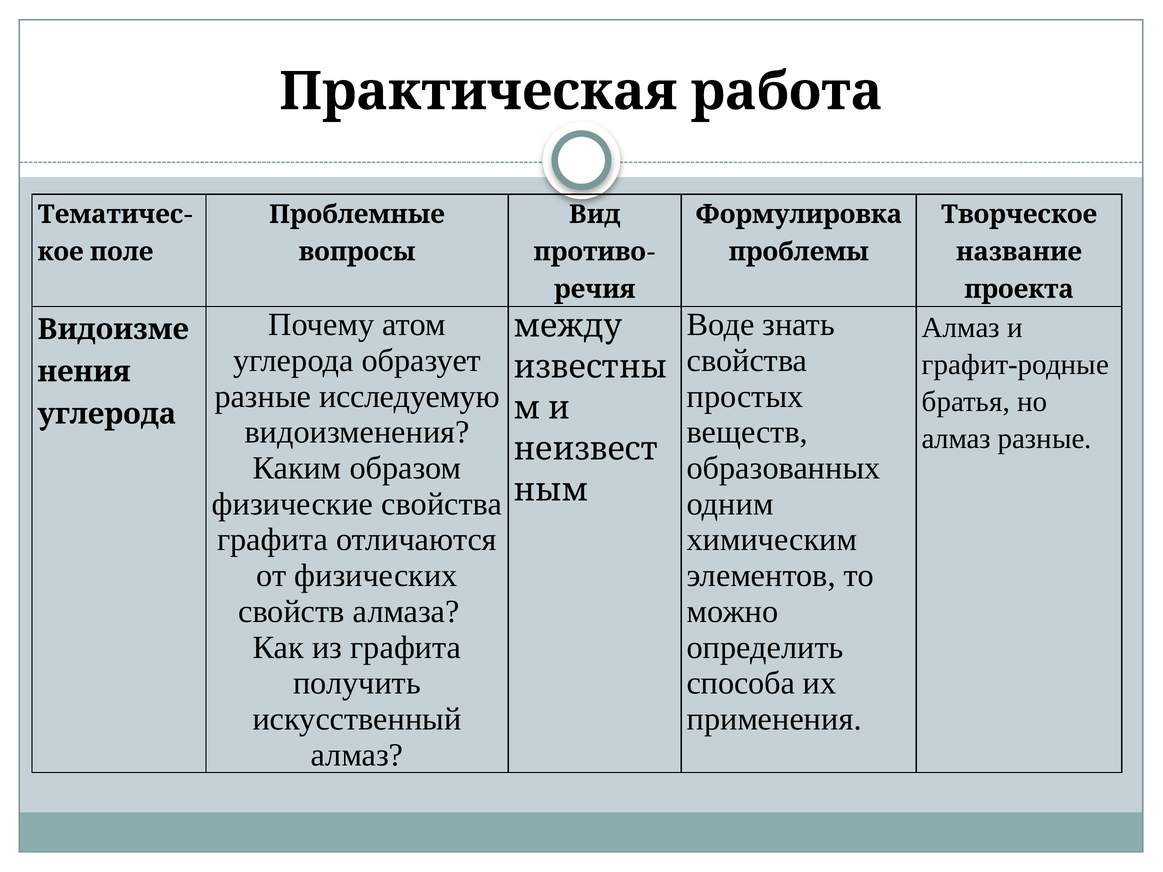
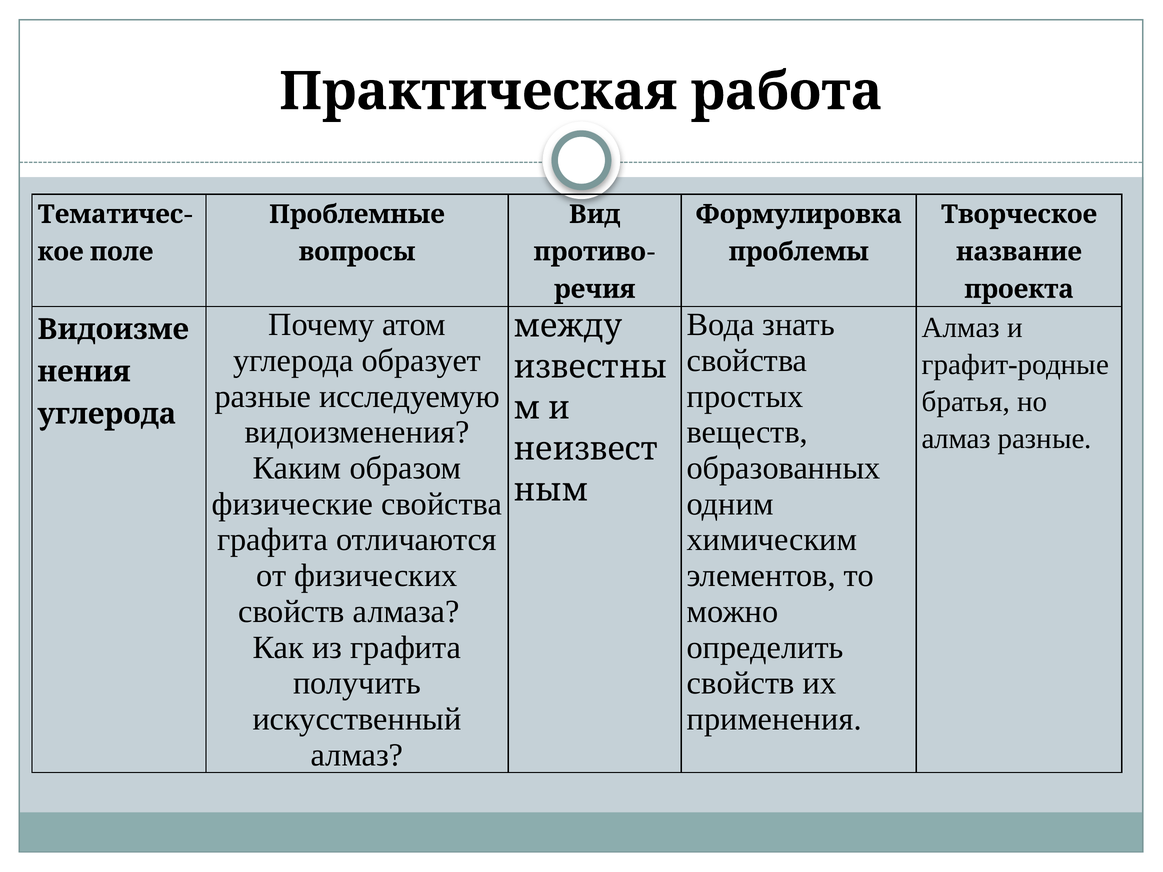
Воде: Воде -> Вода
способа at (741, 683): способа -> свойств
